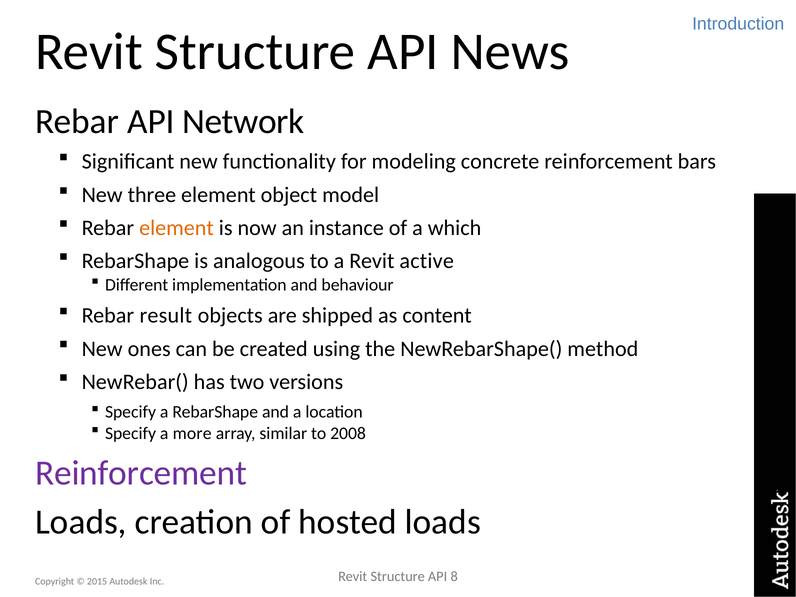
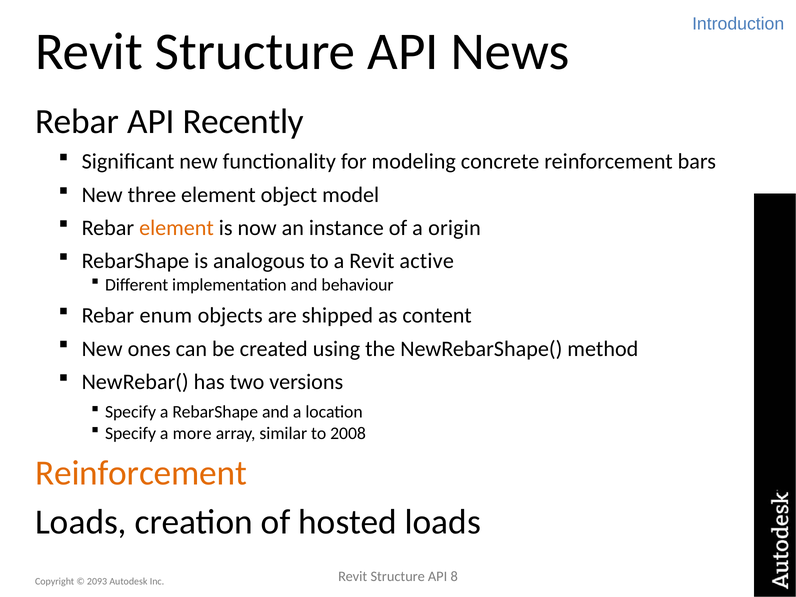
Network: Network -> Recently
which: which -> origin
result: result -> enum
Reinforcement at (141, 473) colour: purple -> orange
2015: 2015 -> 2093
